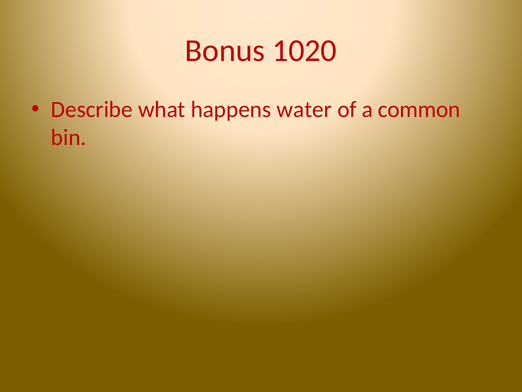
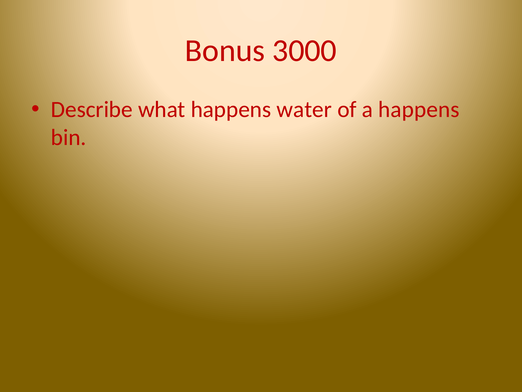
1020: 1020 -> 3000
a common: common -> happens
